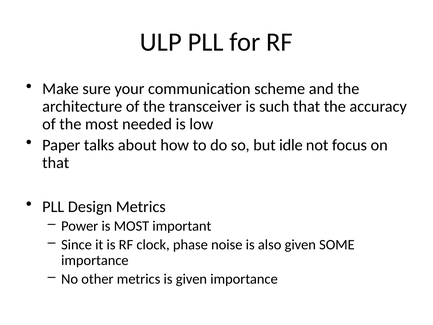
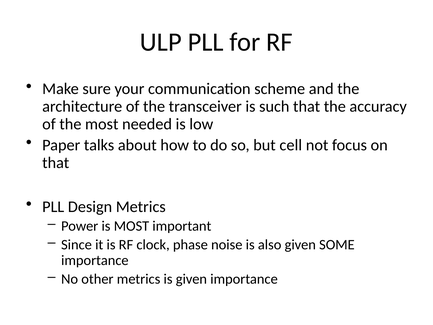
idle: idle -> cell
